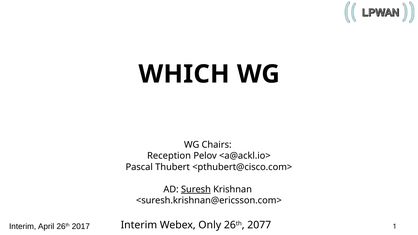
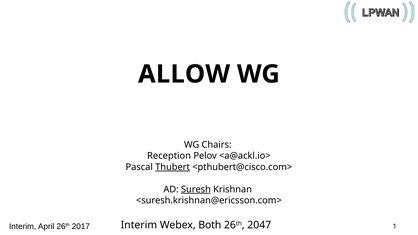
WHICH: WHICH -> ALLOW
Thubert underline: none -> present
Only: Only -> Both
2077: 2077 -> 2047
